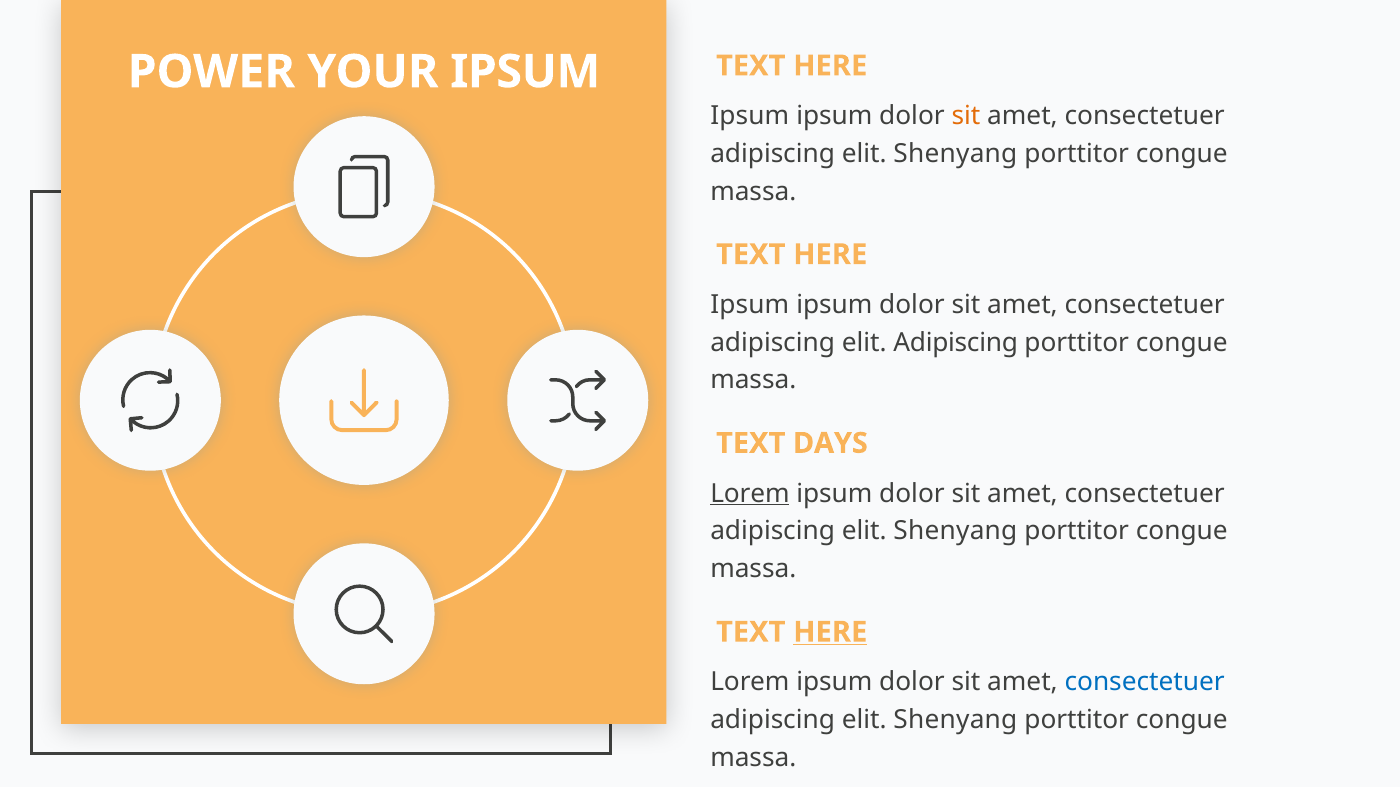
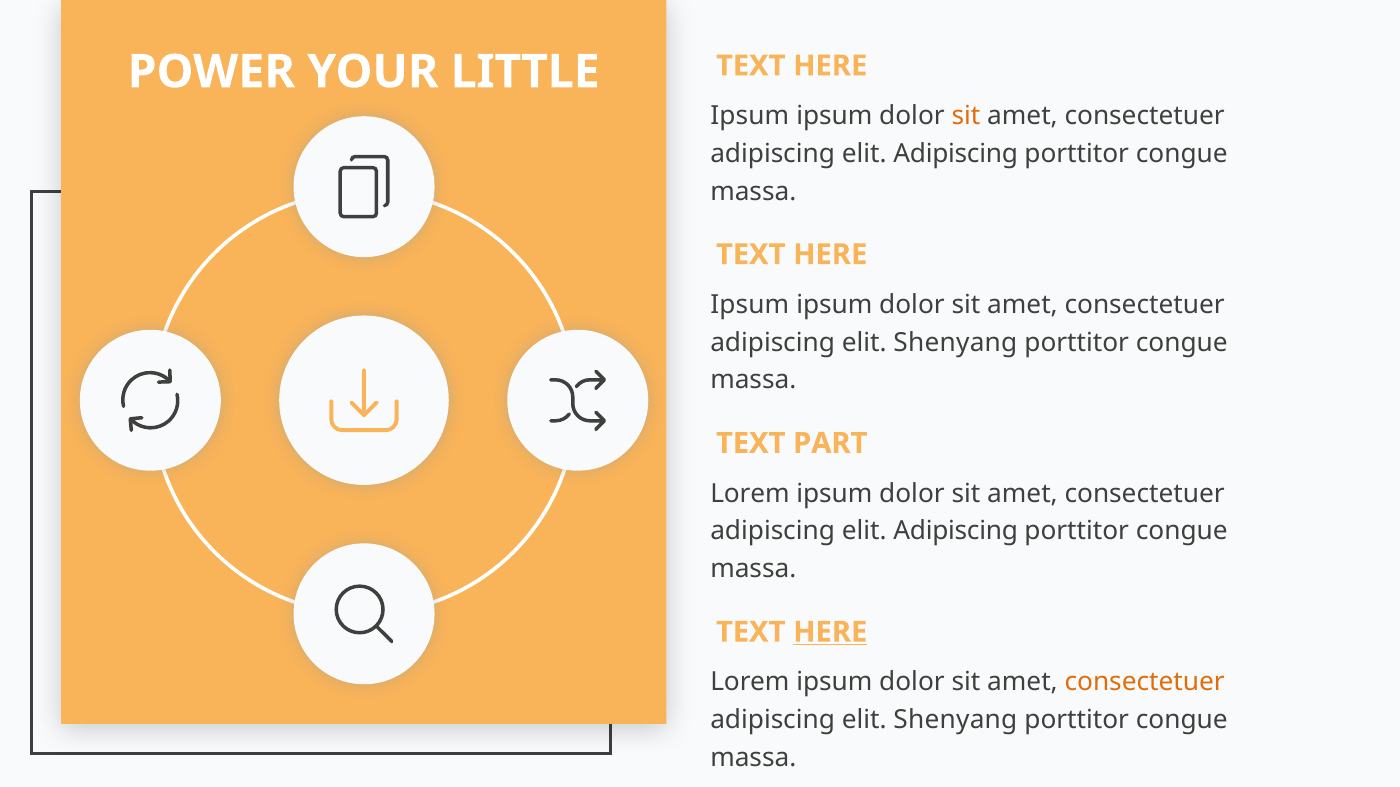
YOUR IPSUM: IPSUM -> LITTLE
Shenyang at (955, 154): Shenyang -> Adipiscing
Adipiscing at (956, 343): Adipiscing -> Shenyang
DAYS: DAYS -> PART
Lorem at (750, 494) underline: present -> none
Shenyang at (955, 532): Shenyang -> Adipiscing
consectetuer at (1145, 683) colour: blue -> orange
